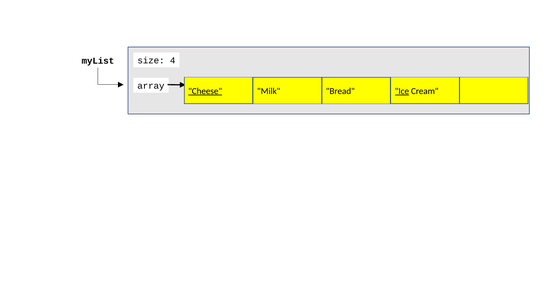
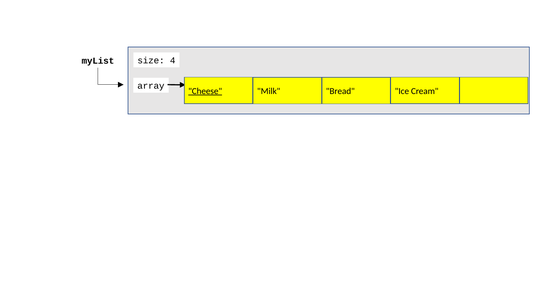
Ice underline: present -> none
